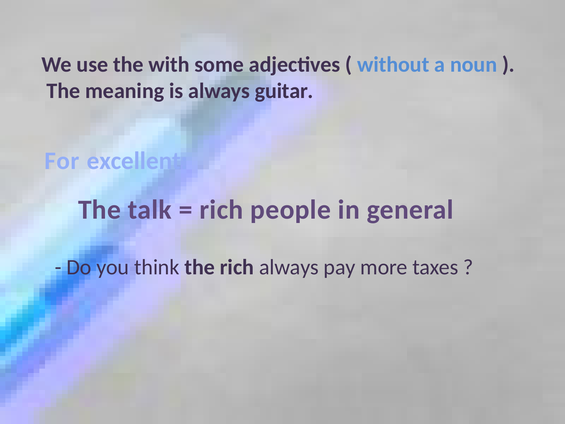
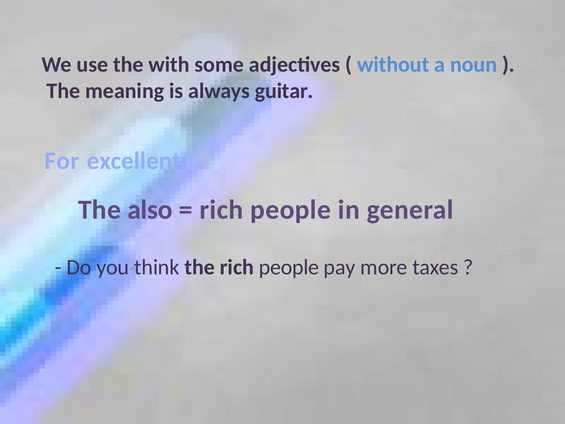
talk: talk -> also
the rich always: always -> people
